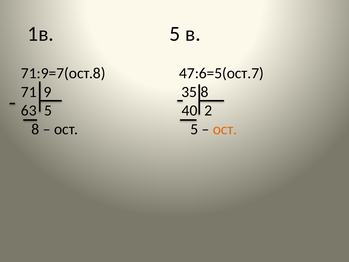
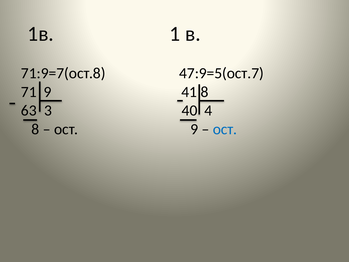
1в 5: 5 -> 1
47:6=5(ост.7: 47:6=5(ост.7 -> 47:9=5(ост.7
35: 35 -> 41
5 at (48, 110): 5 -> 3
2: 2 -> 4
ост 5: 5 -> 9
ост at (225, 129) colour: orange -> blue
